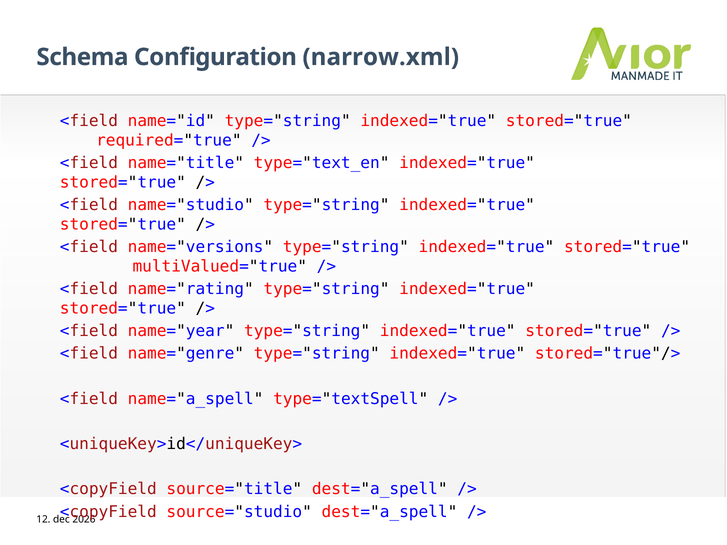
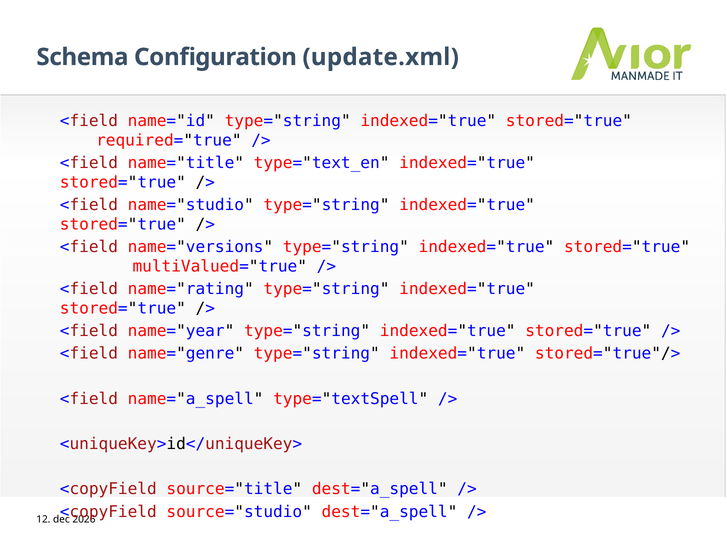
narrow.xml: narrow.xml -> update.xml
